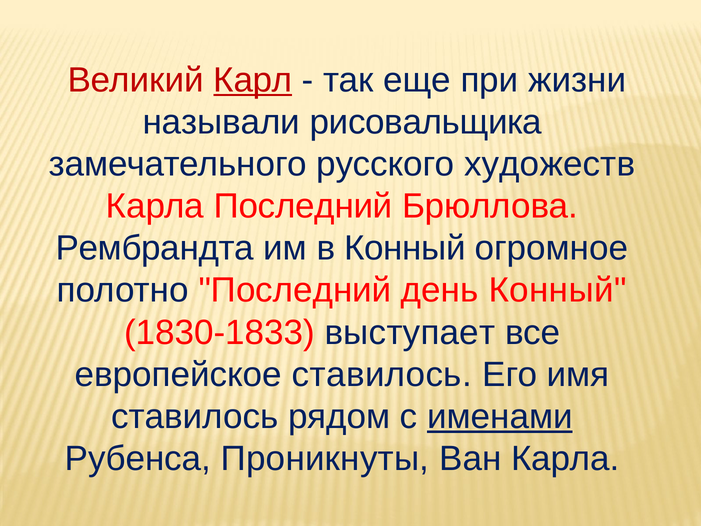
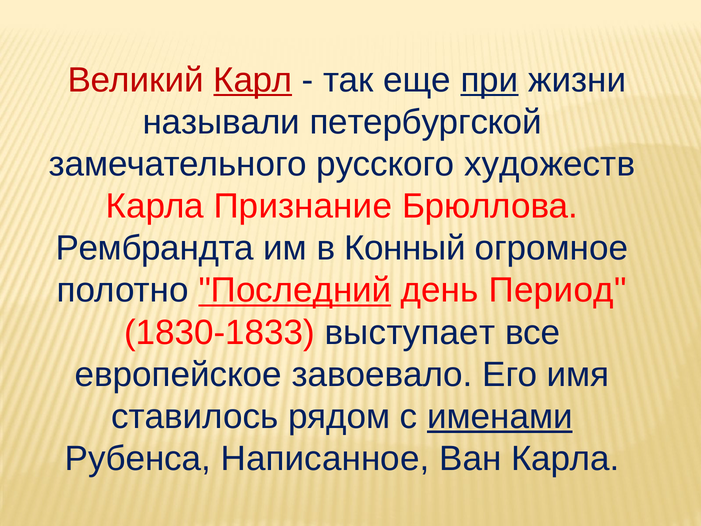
при underline: none -> present
рисовальщика: рисовальщика -> петербургской
Карла Последний: Последний -> Признание
Последний at (295, 290) underline: none -> present
день Конный: Конный -> Период
европейское ставилось: ставилось -> завоевало
Проникнуты: Проникнуты -> Написанное
